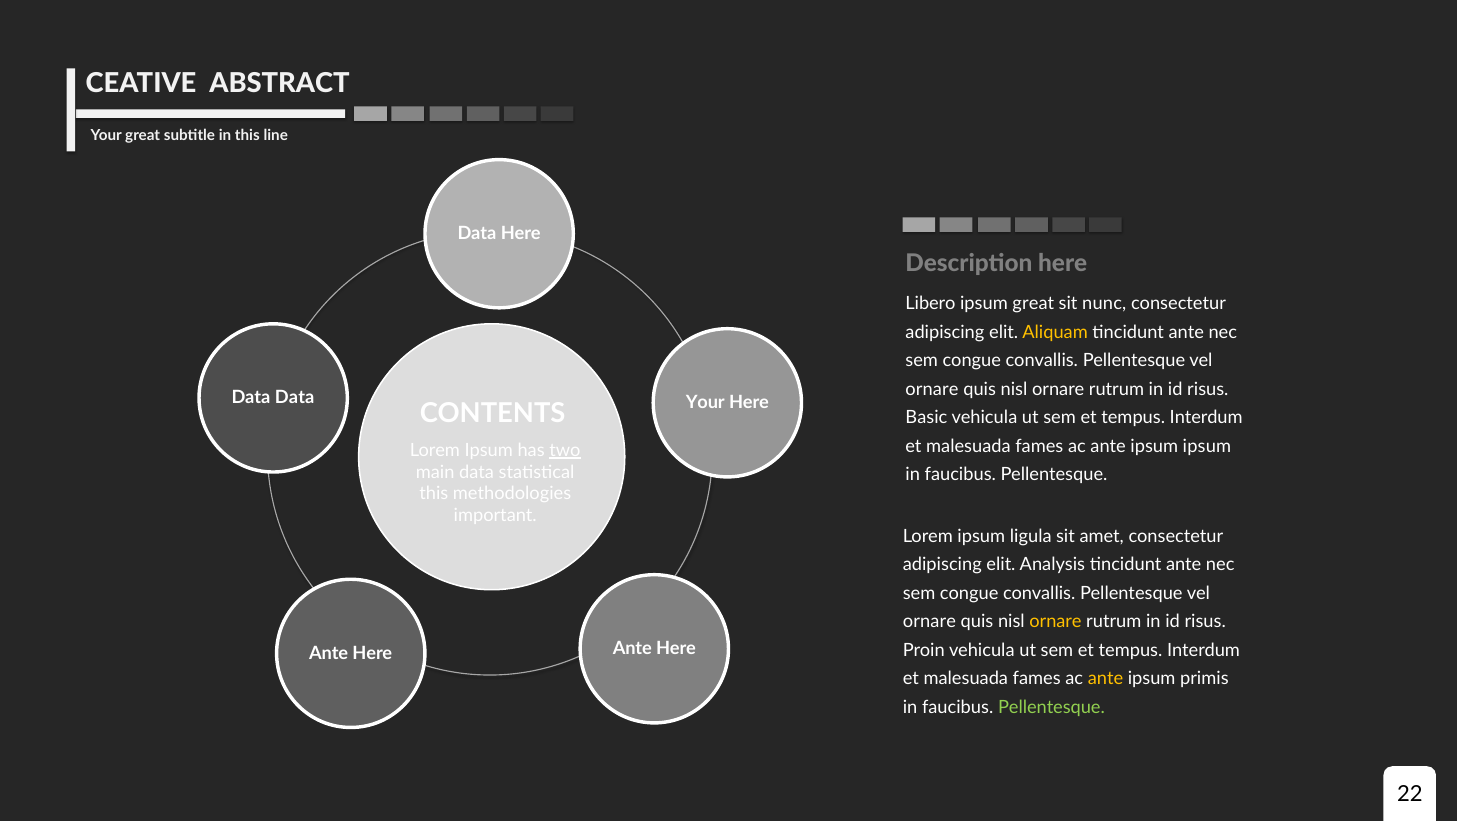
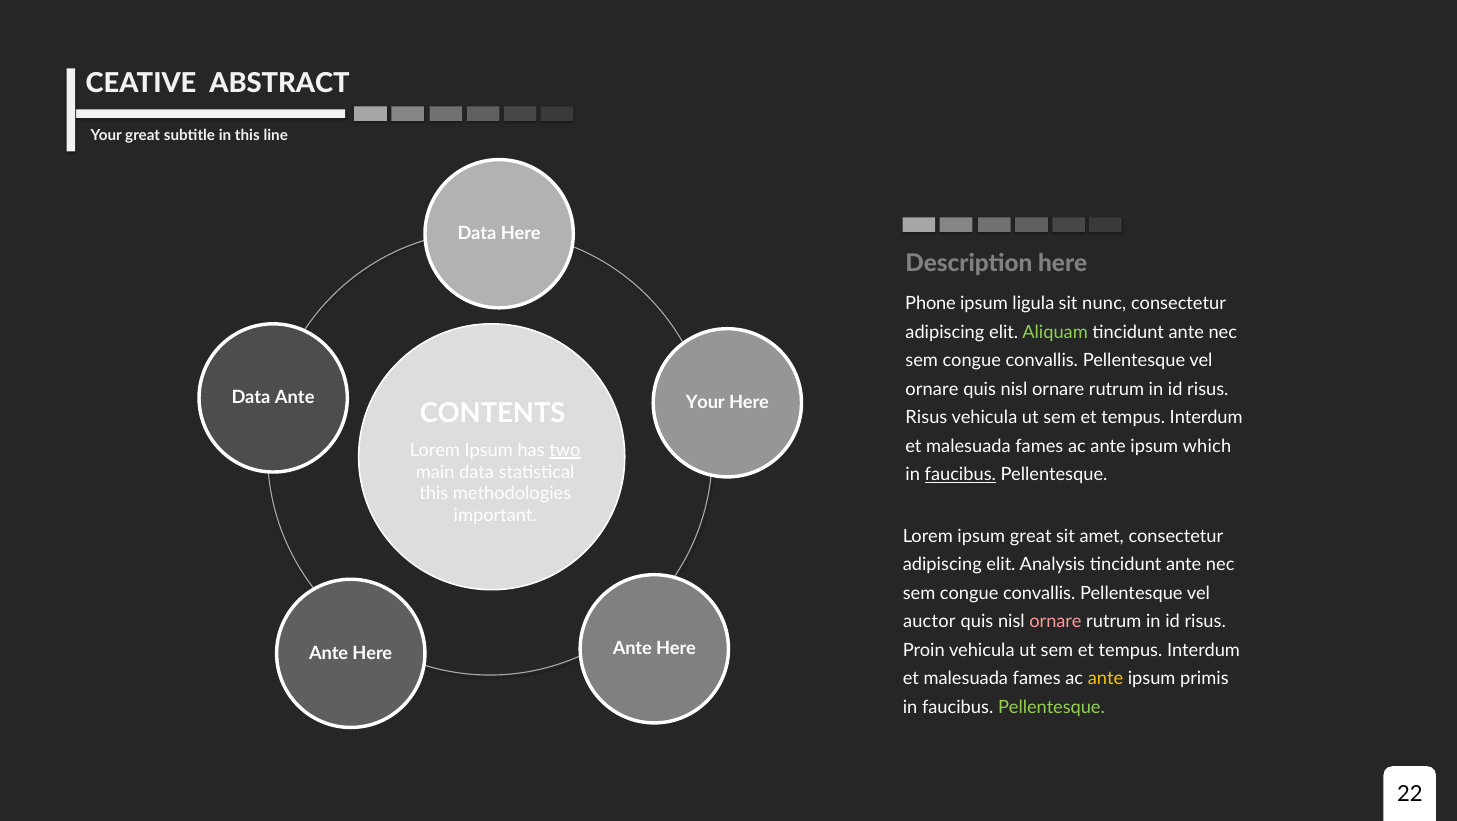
Libero: Libero -> Phone
ipsum great: great -> ligula
Aliquam colour: yellow -> light green
Data Data: Data -> Ante
Basic at (926, 418): Basic -> Risus
ipsum ipsum: ipsum -> which
faucibus at (960, 475) underline: none -> present
ipsum ligula: ligula -> great
ornare at (929, 622): ornare -> auctor
ornare at (1056, 622) colour: yellow -> pink
